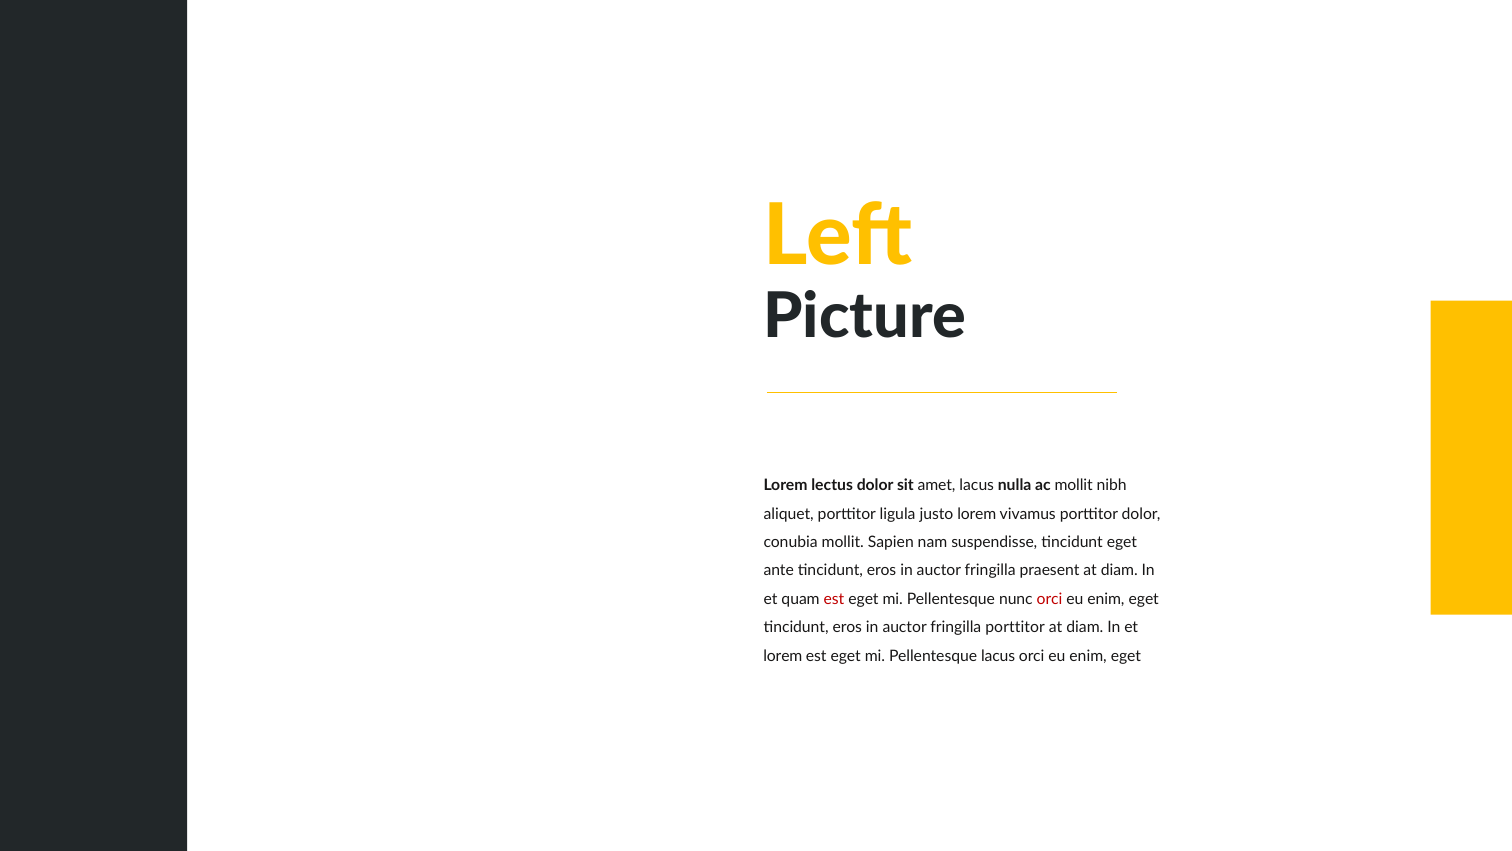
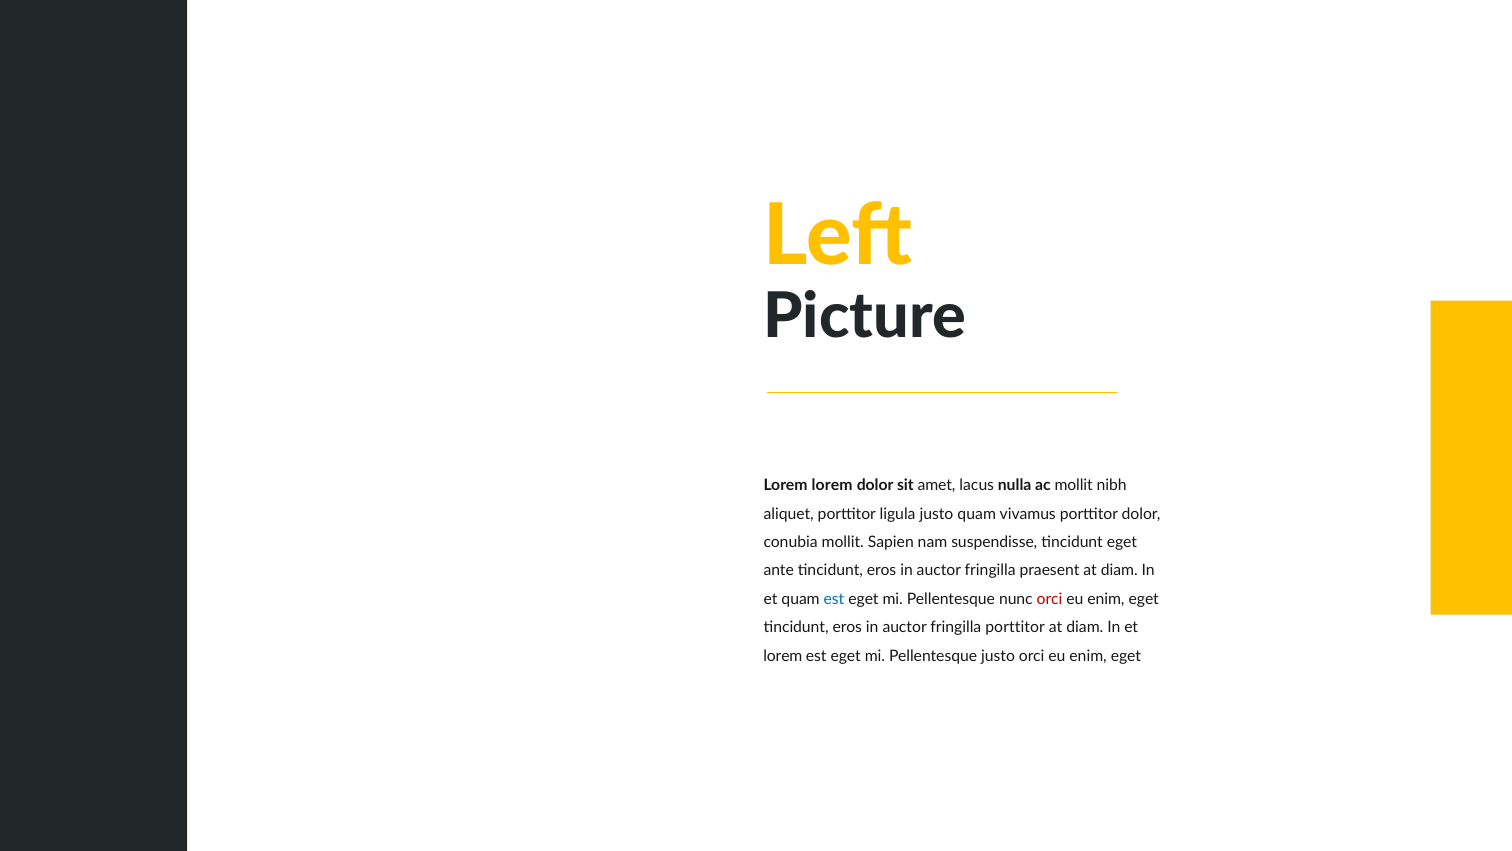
Lorem lectus: lectus -> lorem
justo lorem: lorem -> quam
est at (834, 599) colour: red -> blue
Pellentesque lacus: lacus -> justo
